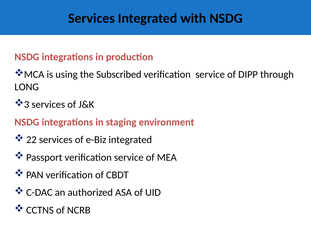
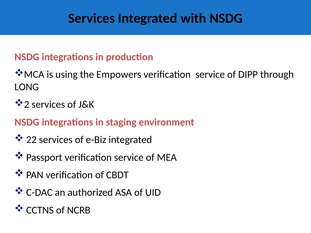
Subscribed: Subscribed -> Empowers
3: 3 -> 2
